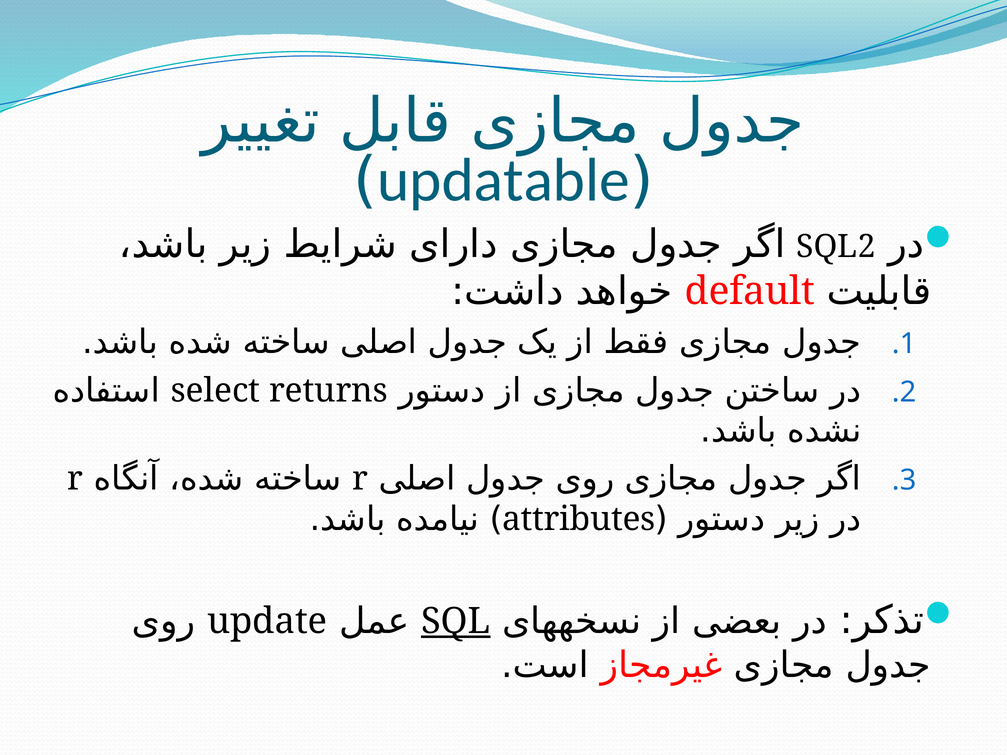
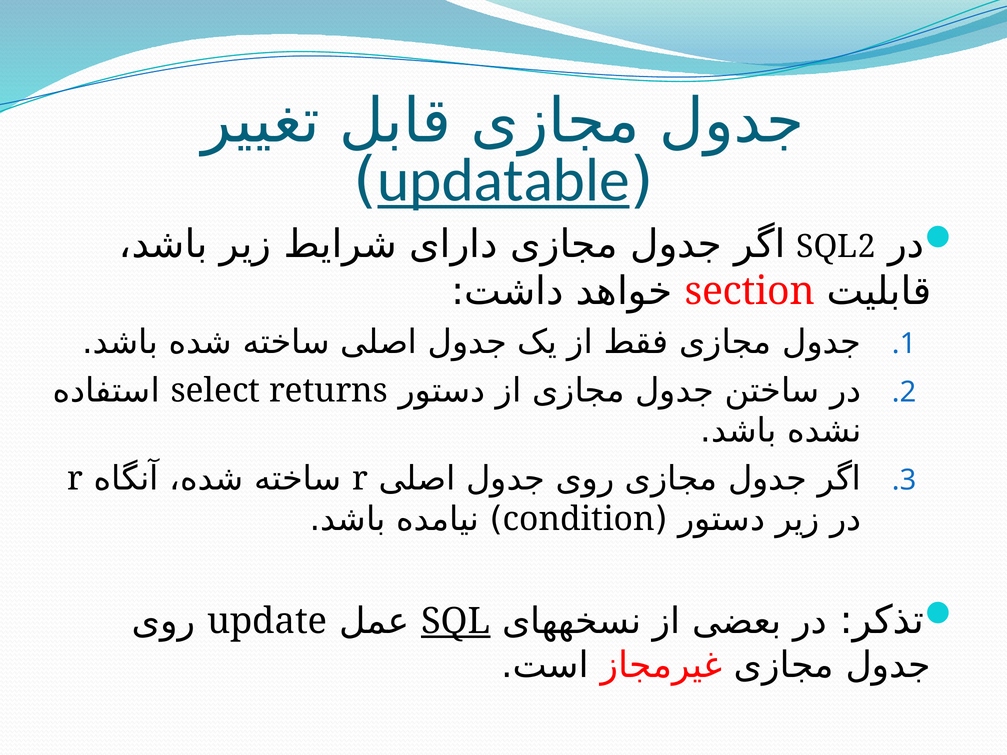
updatable underline: none -> present
default: default -> section
attributes: attributes -> condition
